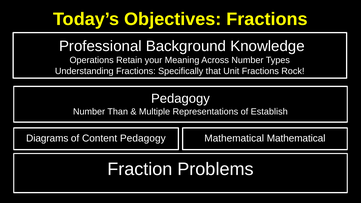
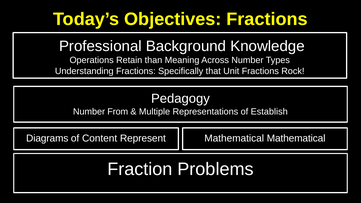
your: your -> than
Than: Than -> From
Content Pedagogy: Pedagogy -> Represent
